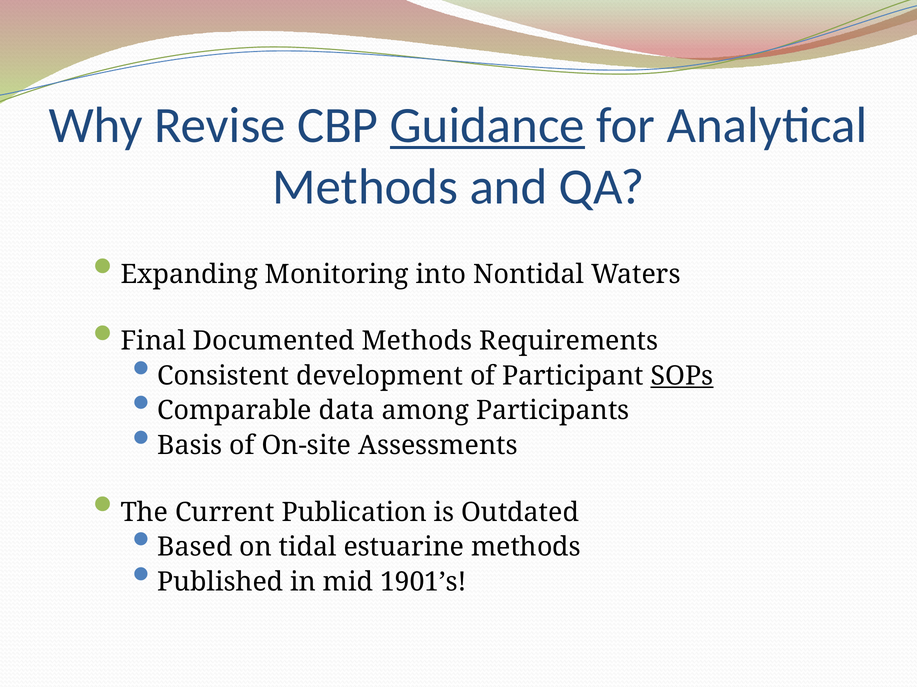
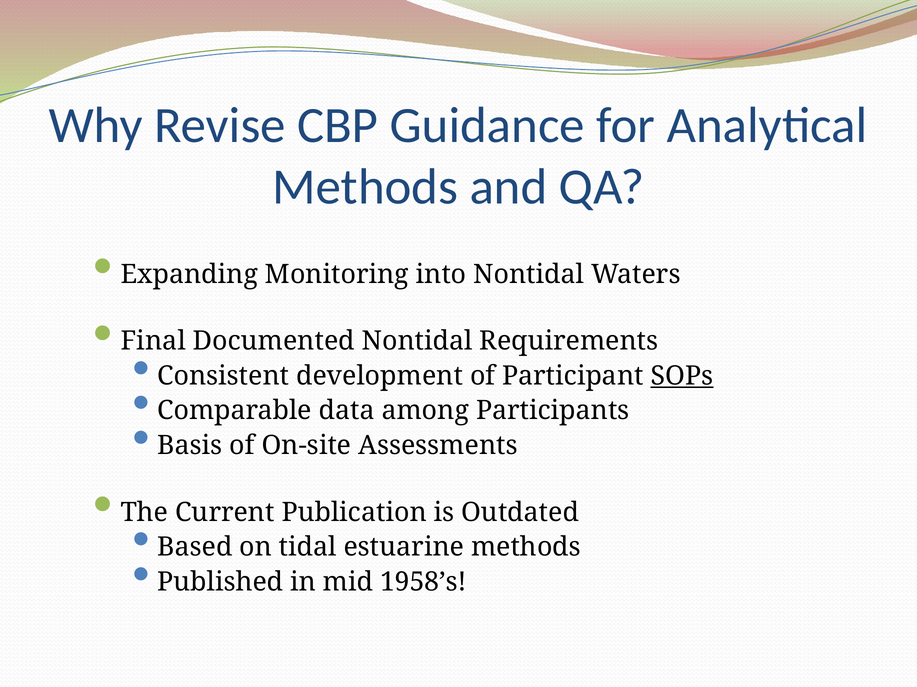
Guidance underline: present -> none
Documented Methods: Methods -> Nontidal
1901’s: 1901’s -> 1958’s
